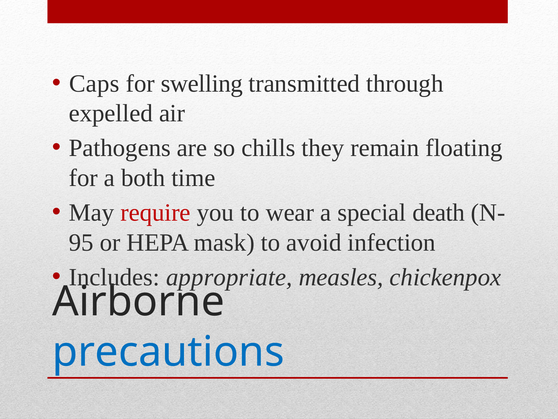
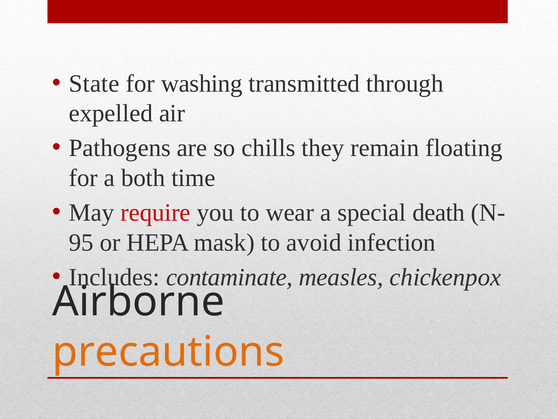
Caps: Caps -> State
swelling: swelling -> washing
appropriate: appropriate -> contaminate
precautions colour: blue -> orange
